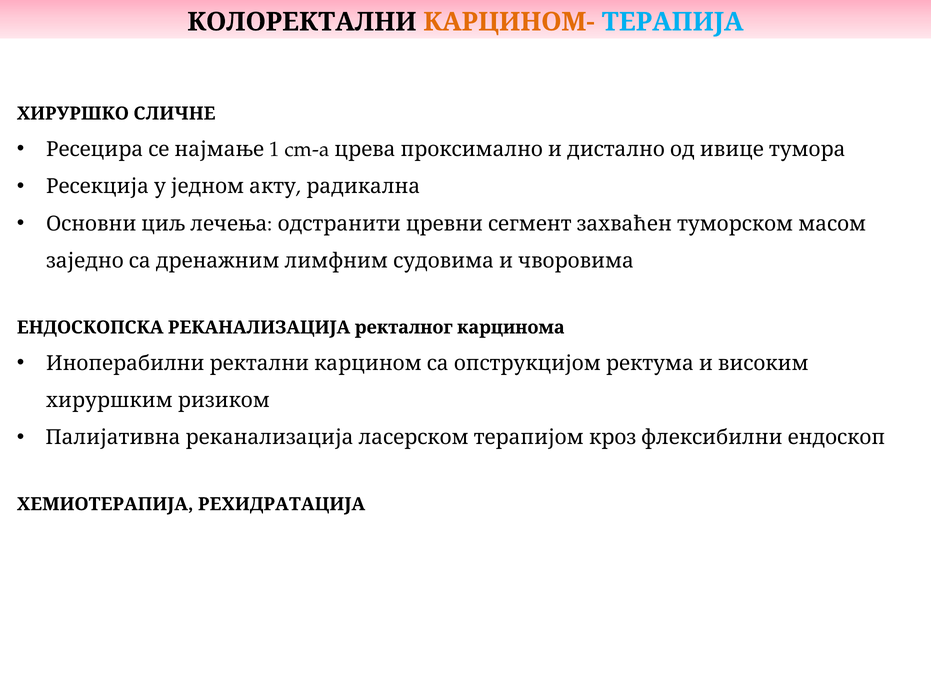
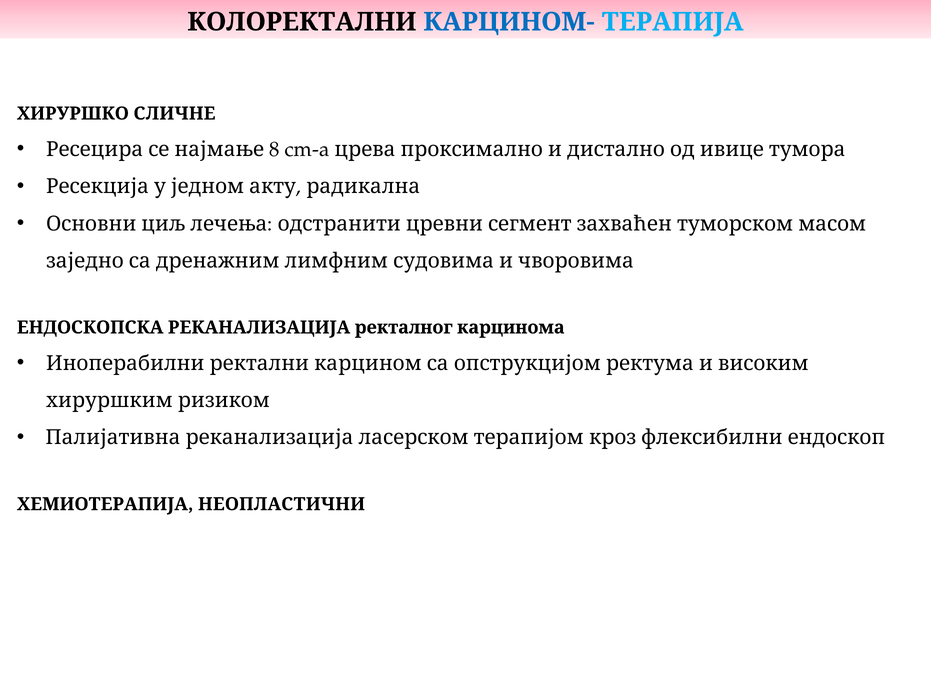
КАРЦИНОМ- colour: orange -> blue
1: 1 -> 8
РЕХИДРАТАЦИЈА: РЕХИДРАТАЦИЈА -> НЕОПЛАСТИЧНИ
